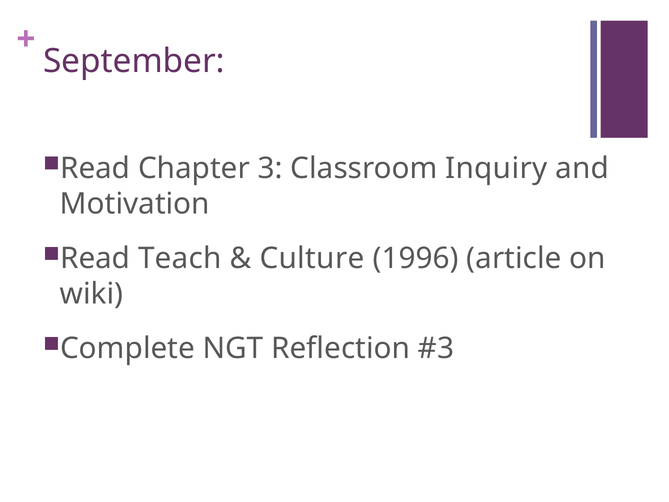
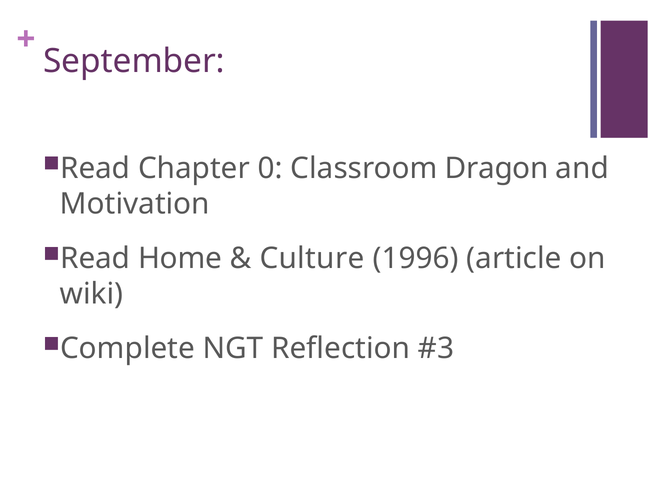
3: 3 -> 0
Inquiry: Inquiry -> Dragon
Teach: Teach -> Home
